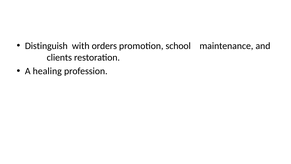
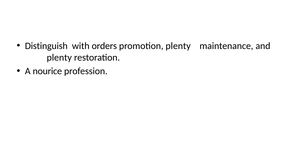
promotion school: school -> plenty
clients at (59, 57): clients -> plenty
healing: healing -> nourice
